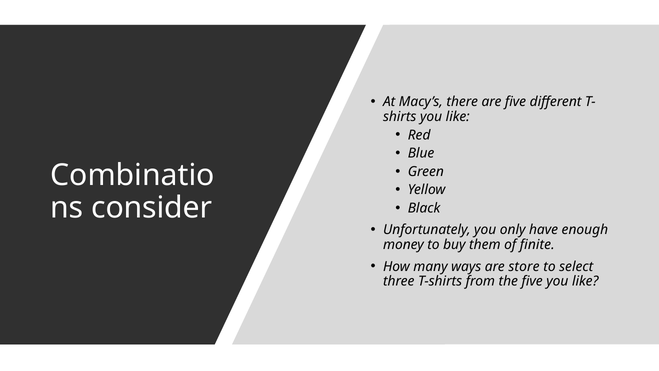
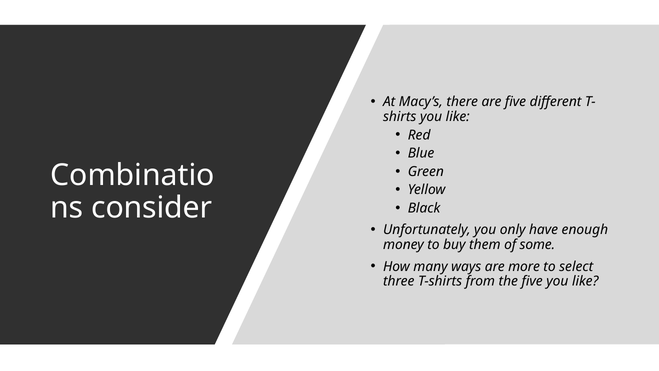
finite: finite -> some
store: store -> more
